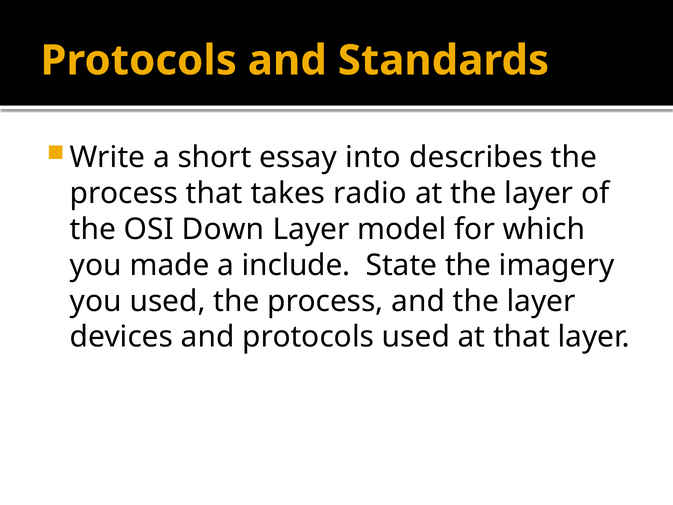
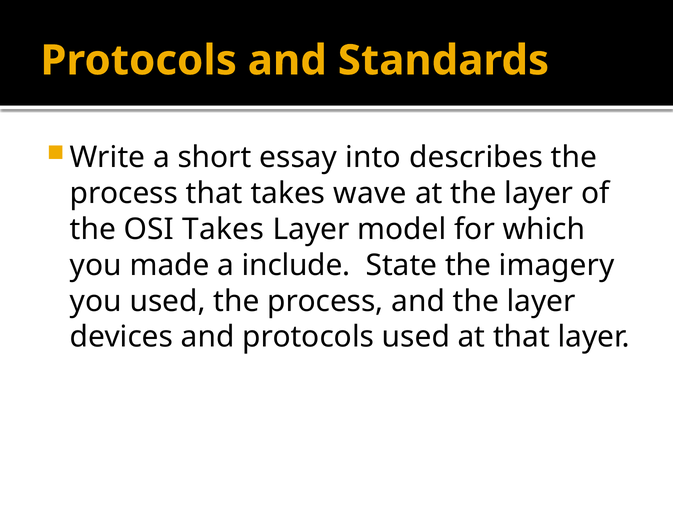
radio: radio -> wave
OSI Down: Down -> Takes
